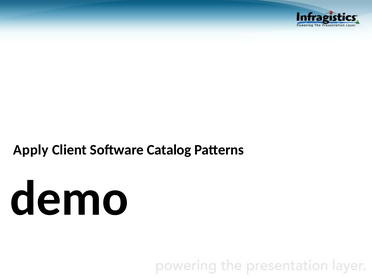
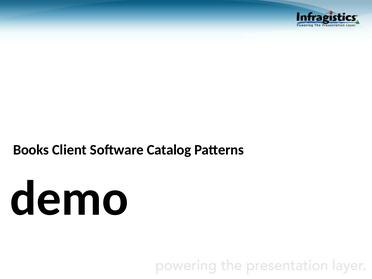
Apply: Apply -> Books
